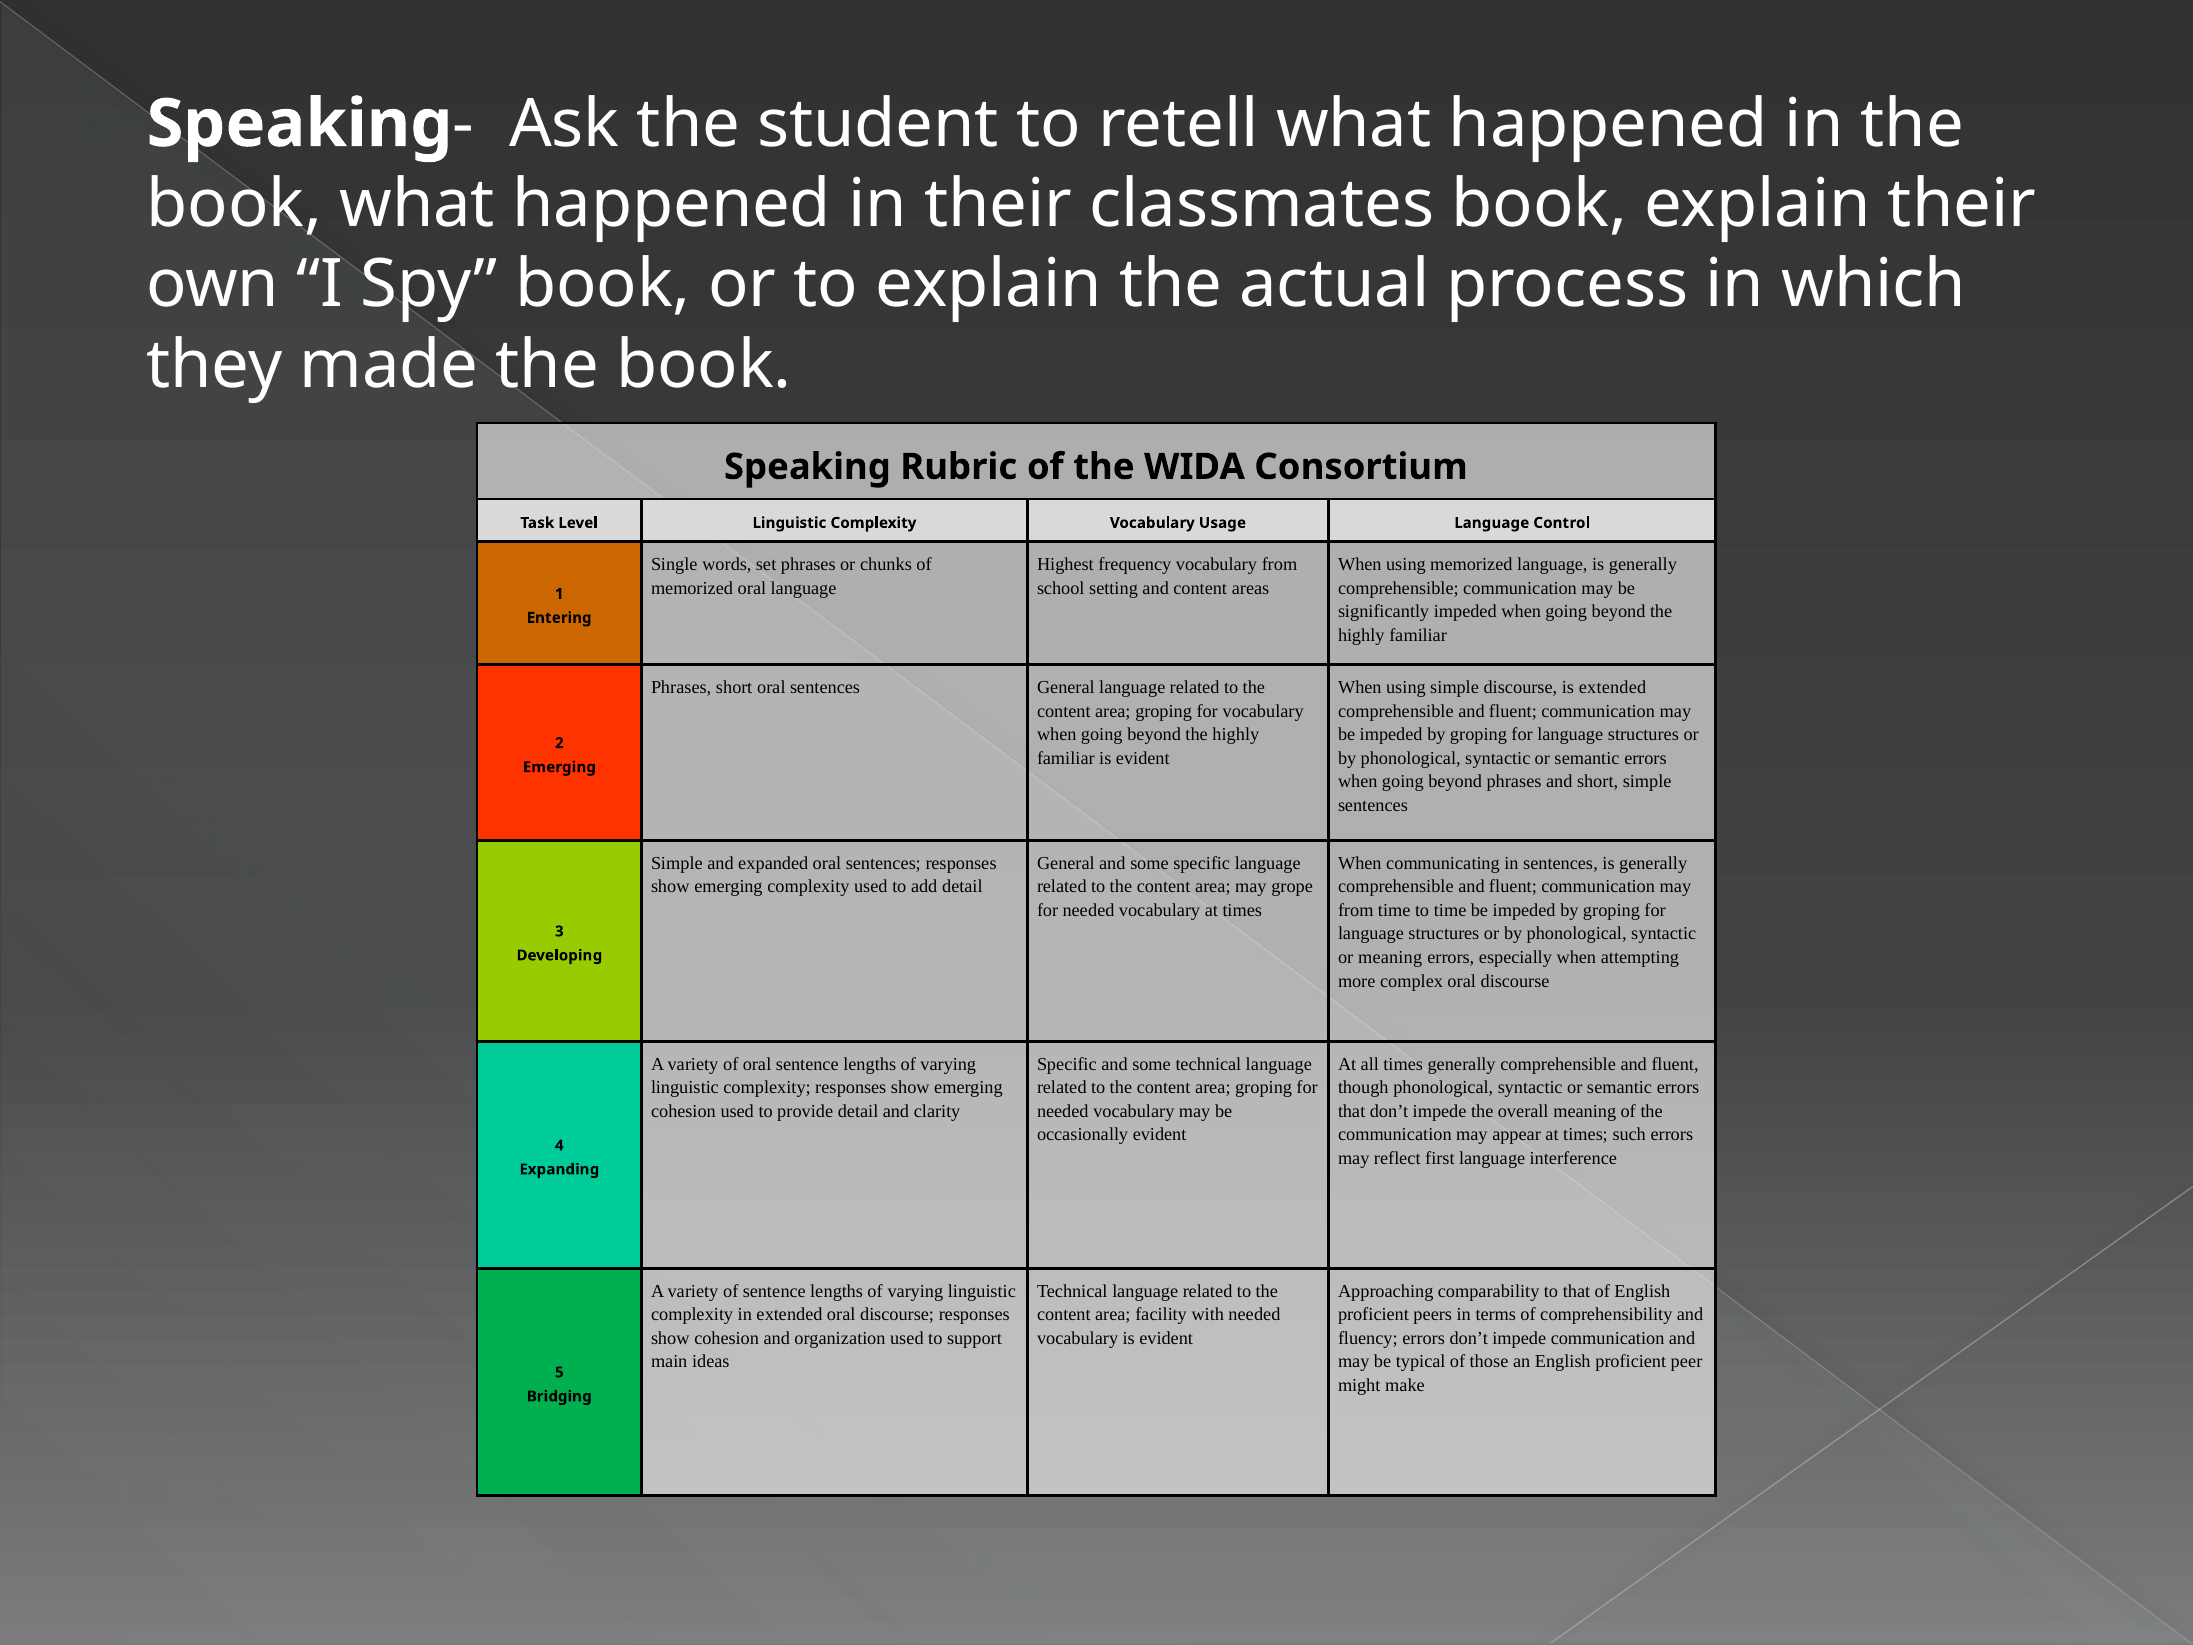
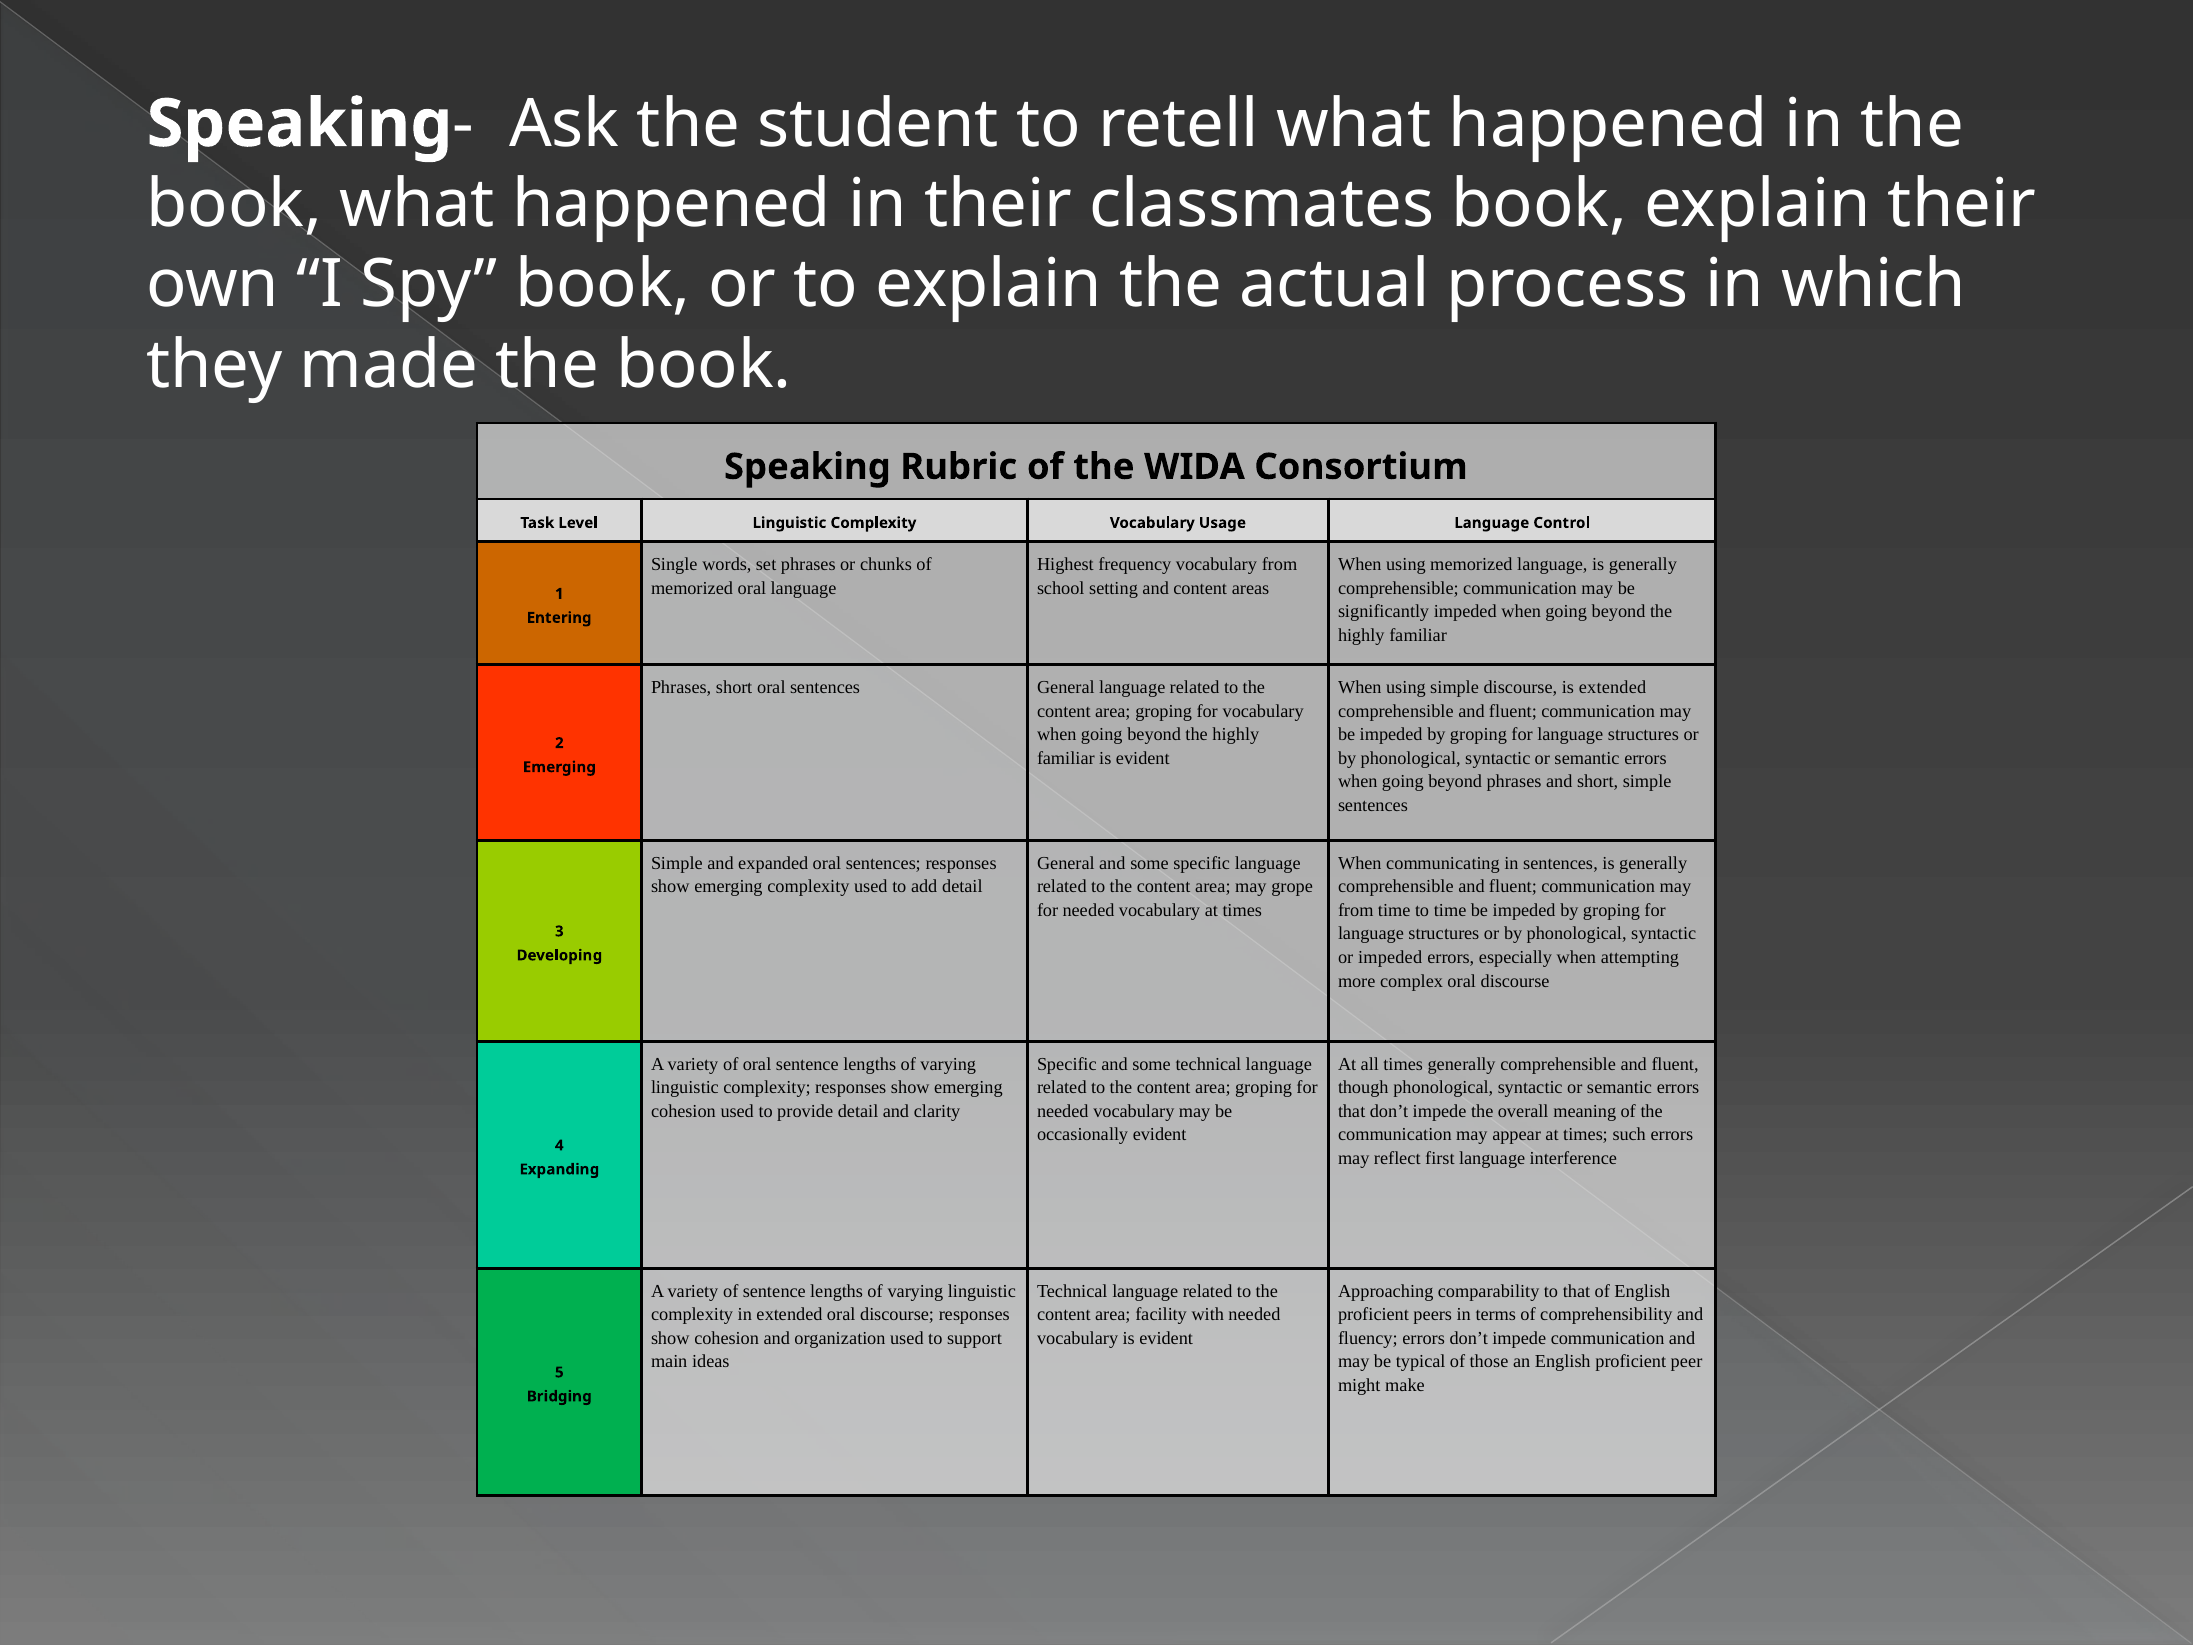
or meaning: meaning -> impeded
